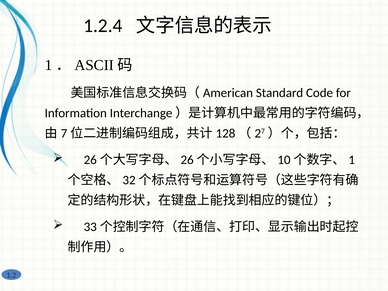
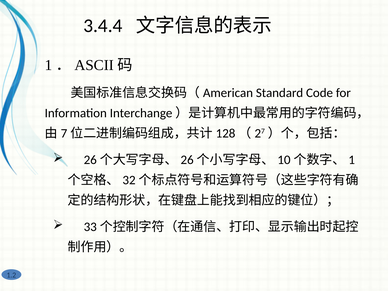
1.2.4: 1.2.4 -> 3.4.4
